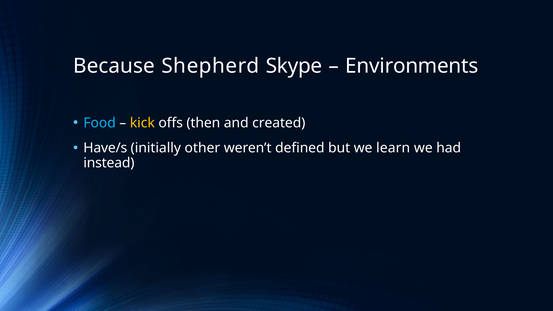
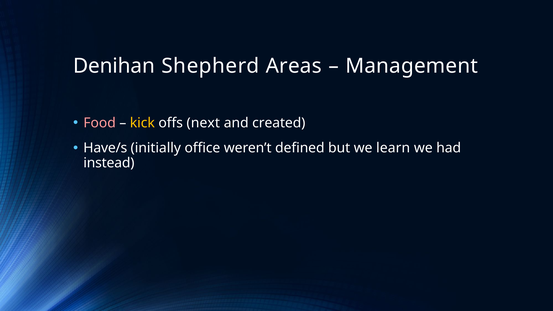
Because: Because -> Denihan
Skype: Skype -> Areas
Environments: Environments -> Management
Food colour: light blue -> pink
then: then -> next
other: other -> office
